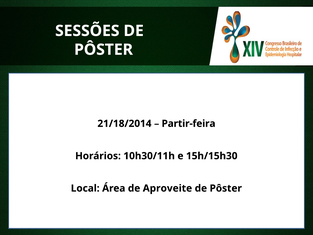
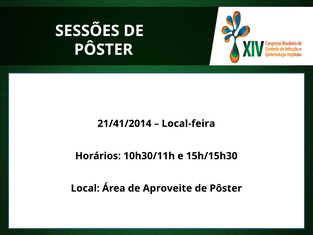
21/18/2014: 21/18/2014 -> 21/41/2014
Partir-feira: Partir-feira -> Local-feira
